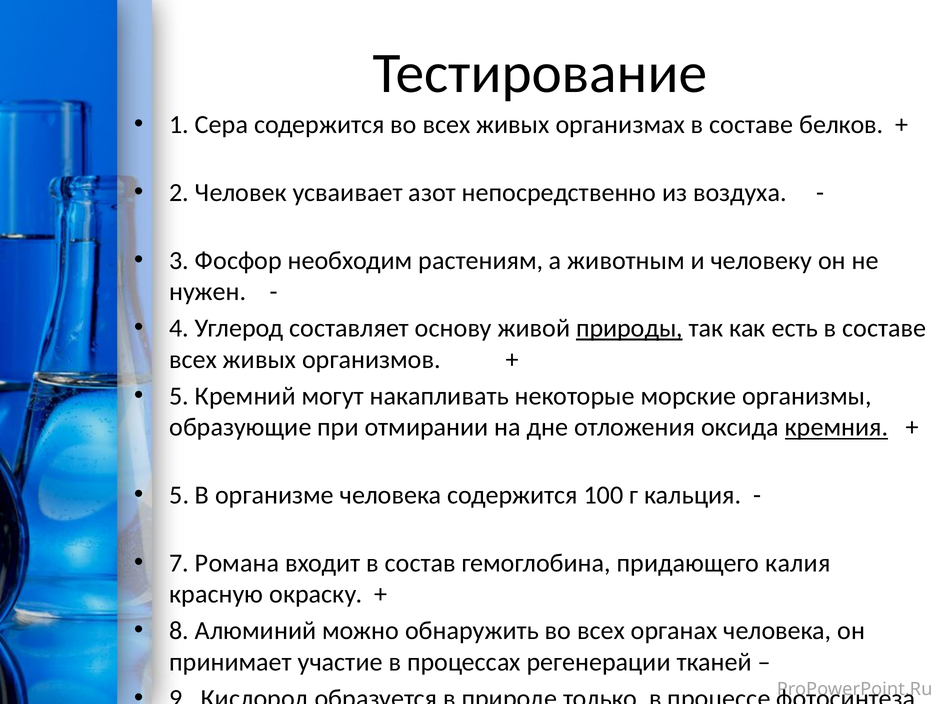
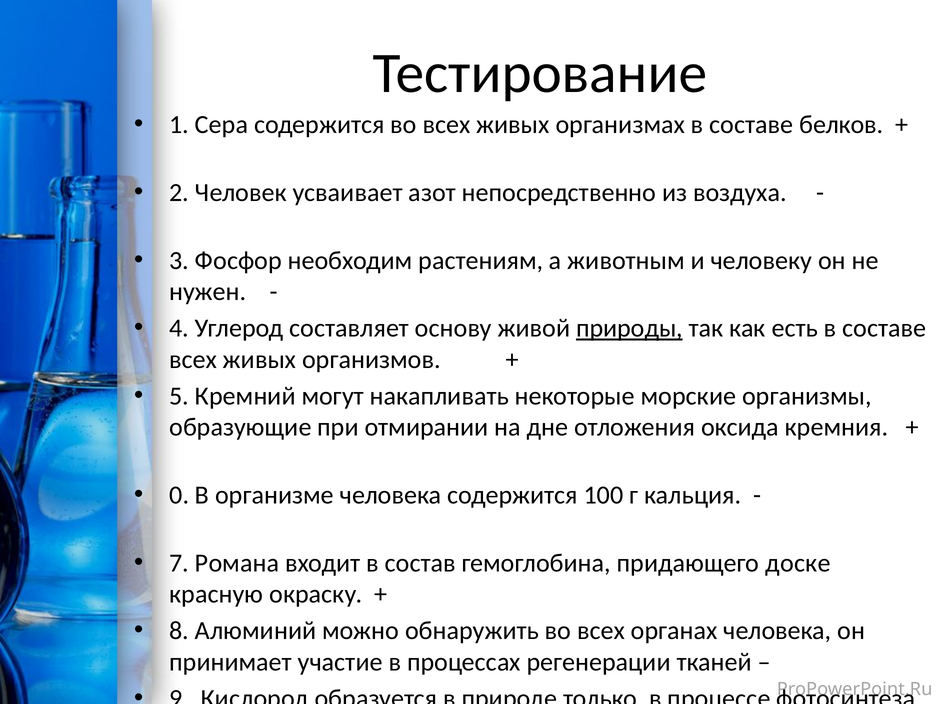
кремния underline: present -> none
5 at (179, 495): 5 -> 0
калия: калия -> доске
